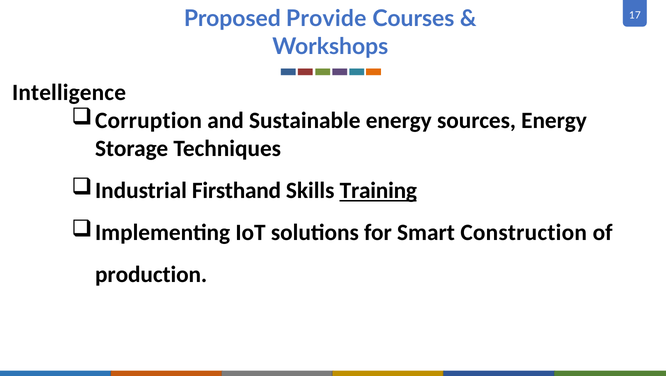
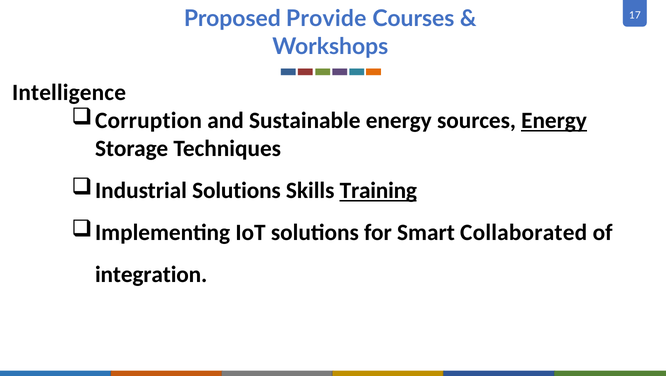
Energy at (554, 121) underline: none -> present
Industrial Firsthand: Firsthand -> Solutions
Construction: Construction -> Collaborated
production: production -> integration
